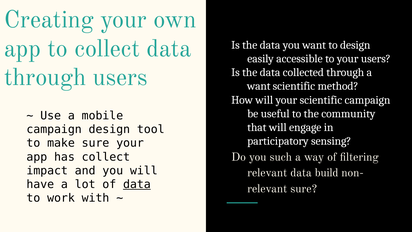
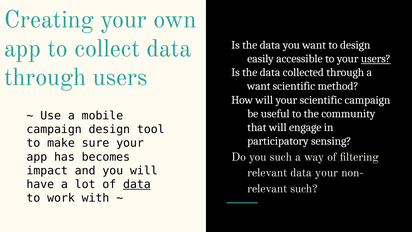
users at (376, 59) underline: none -> present
has collect: collect -> becomes
data build: build -> your
relevant sure: sure -> such
